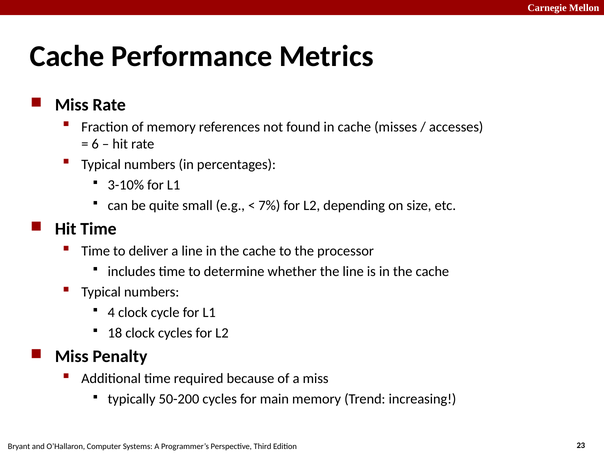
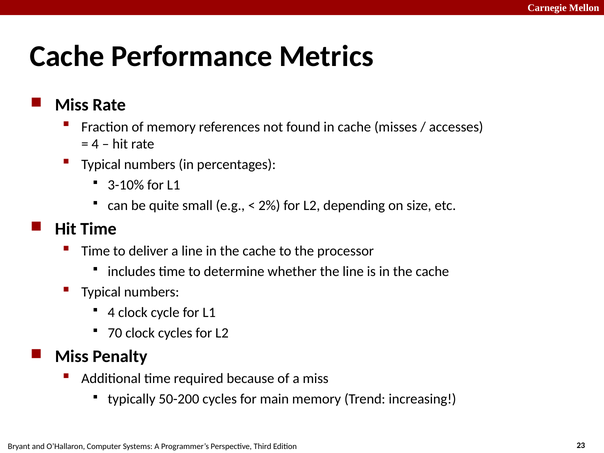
6 at (95, 144): 6 -> 4
7%: 7% -> 2%
18: 18 -> 70
